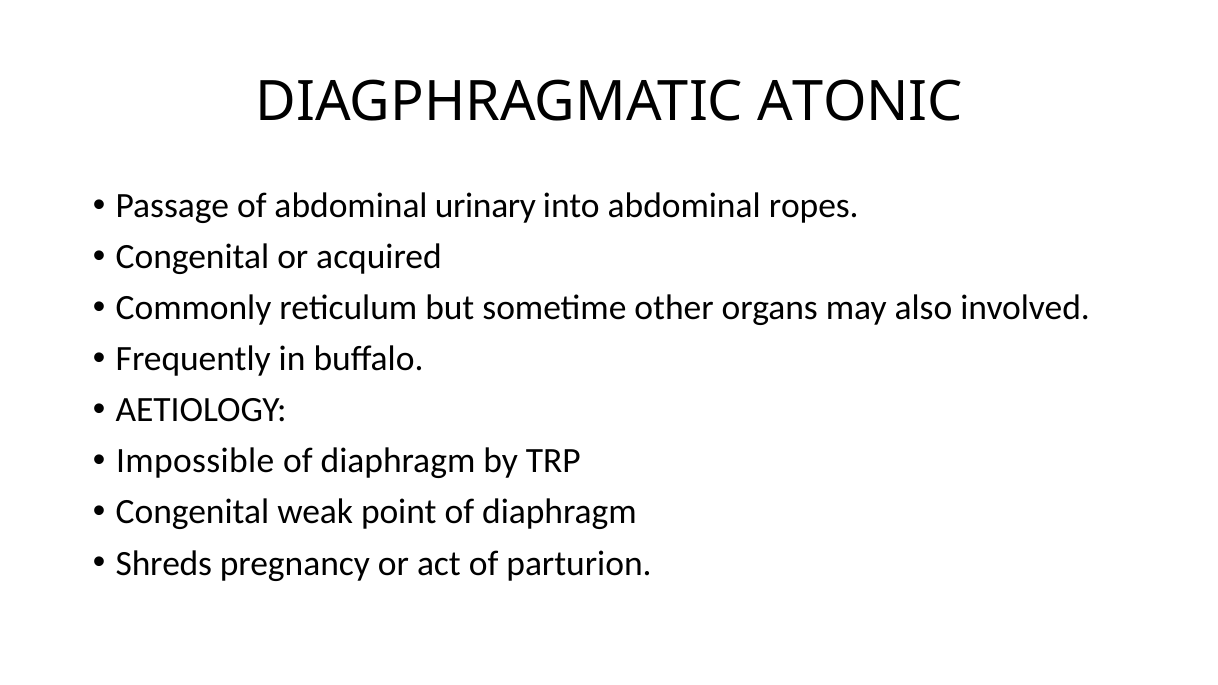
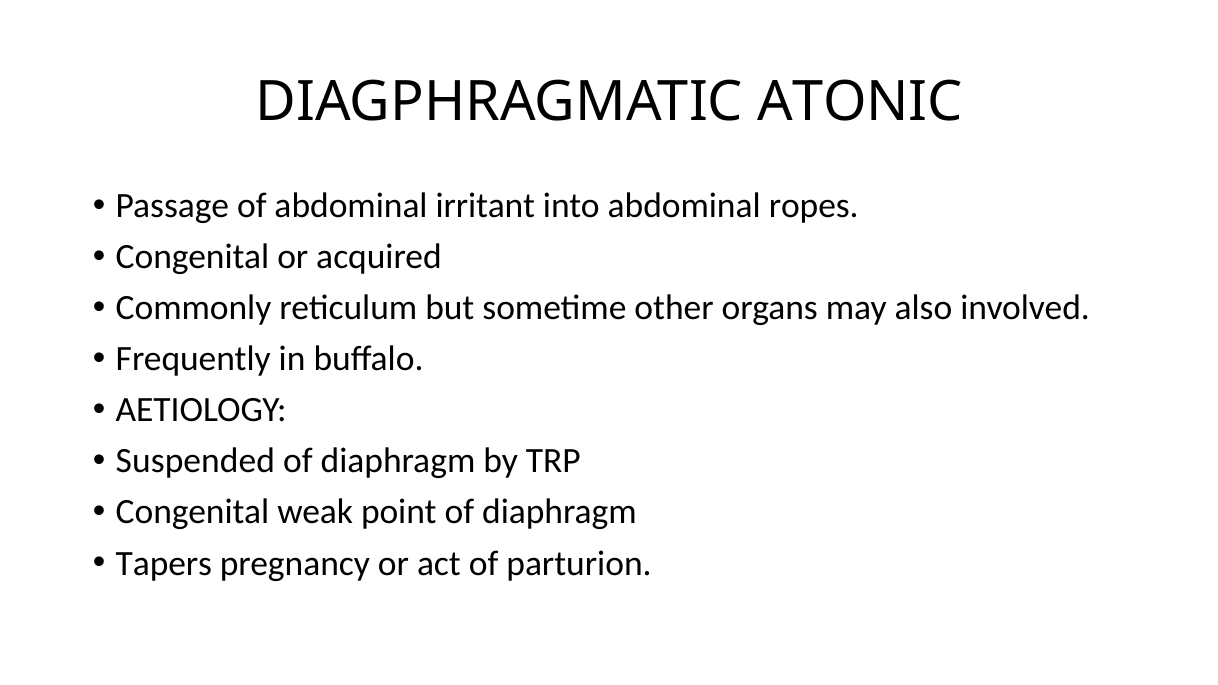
urinary: urinary -> irritant
Impossible: Impossible -> Suspended
Shreds: Shreds -> Tapers
